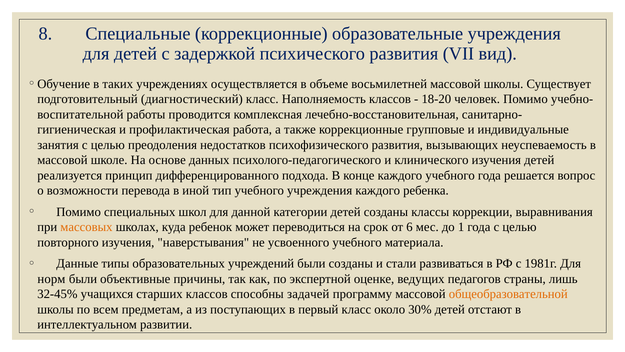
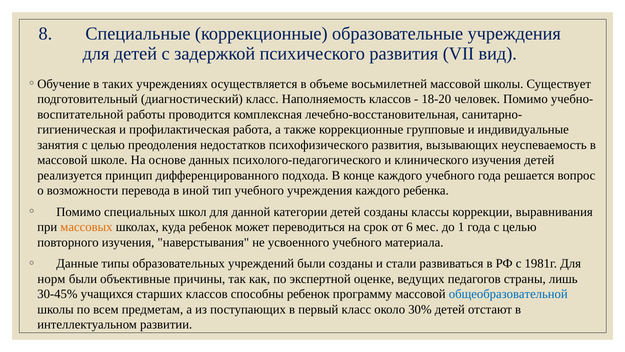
32-45%: 32-45% -> 30-45%
способны задачей: задачей -> ребенок
общеобразовательной colour: orange -> blue
